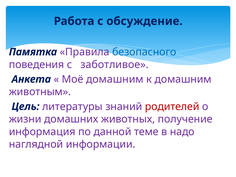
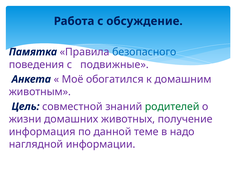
заботливое: заботливое -> подвижные
Моё домашним: домашним -> обогатился
литературы: литературы -> совместной
родителей colour: red -> green
